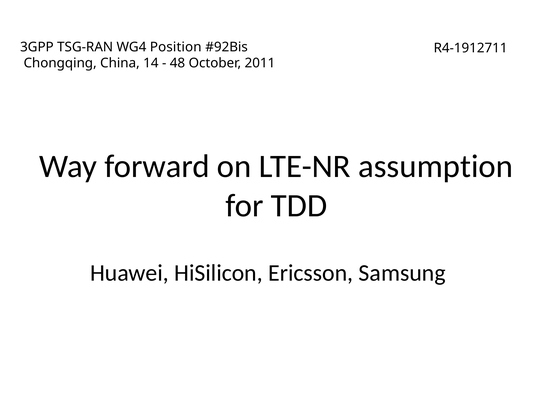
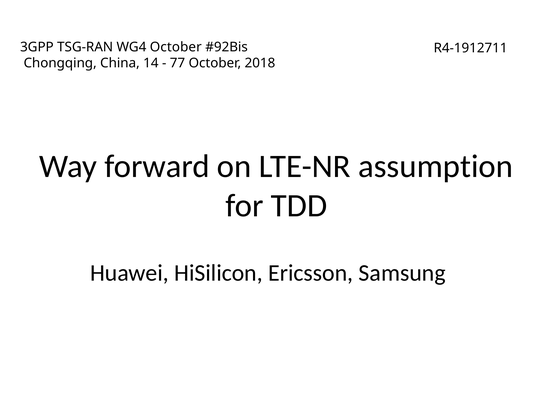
WG4 Position: Position -> October
48: 48 -> 77
2011: 2011 -> 2018
